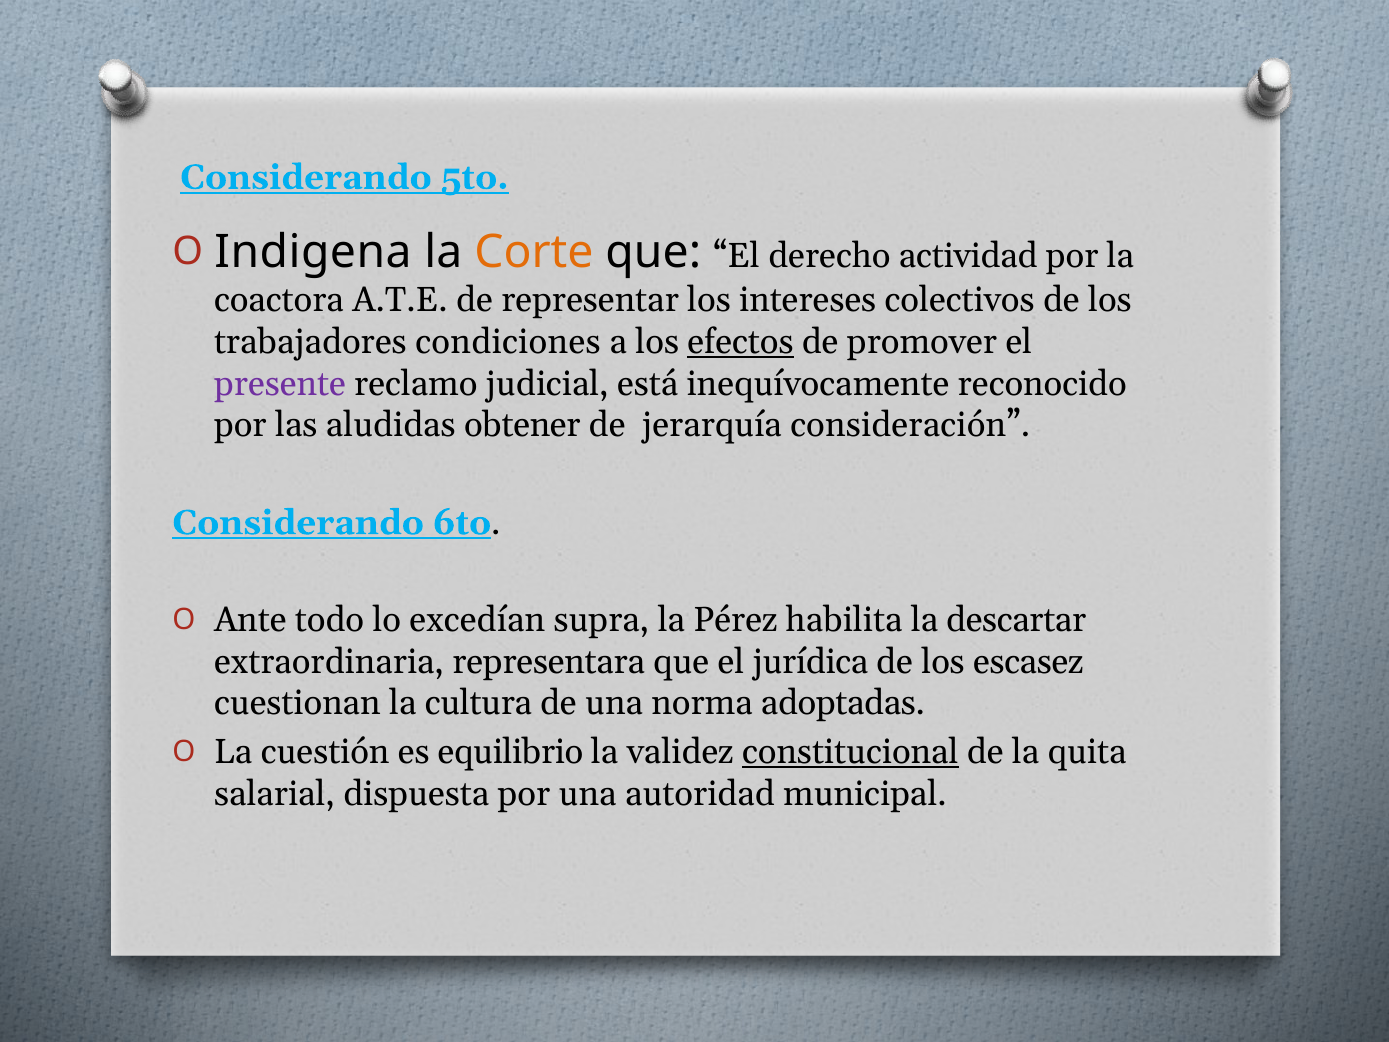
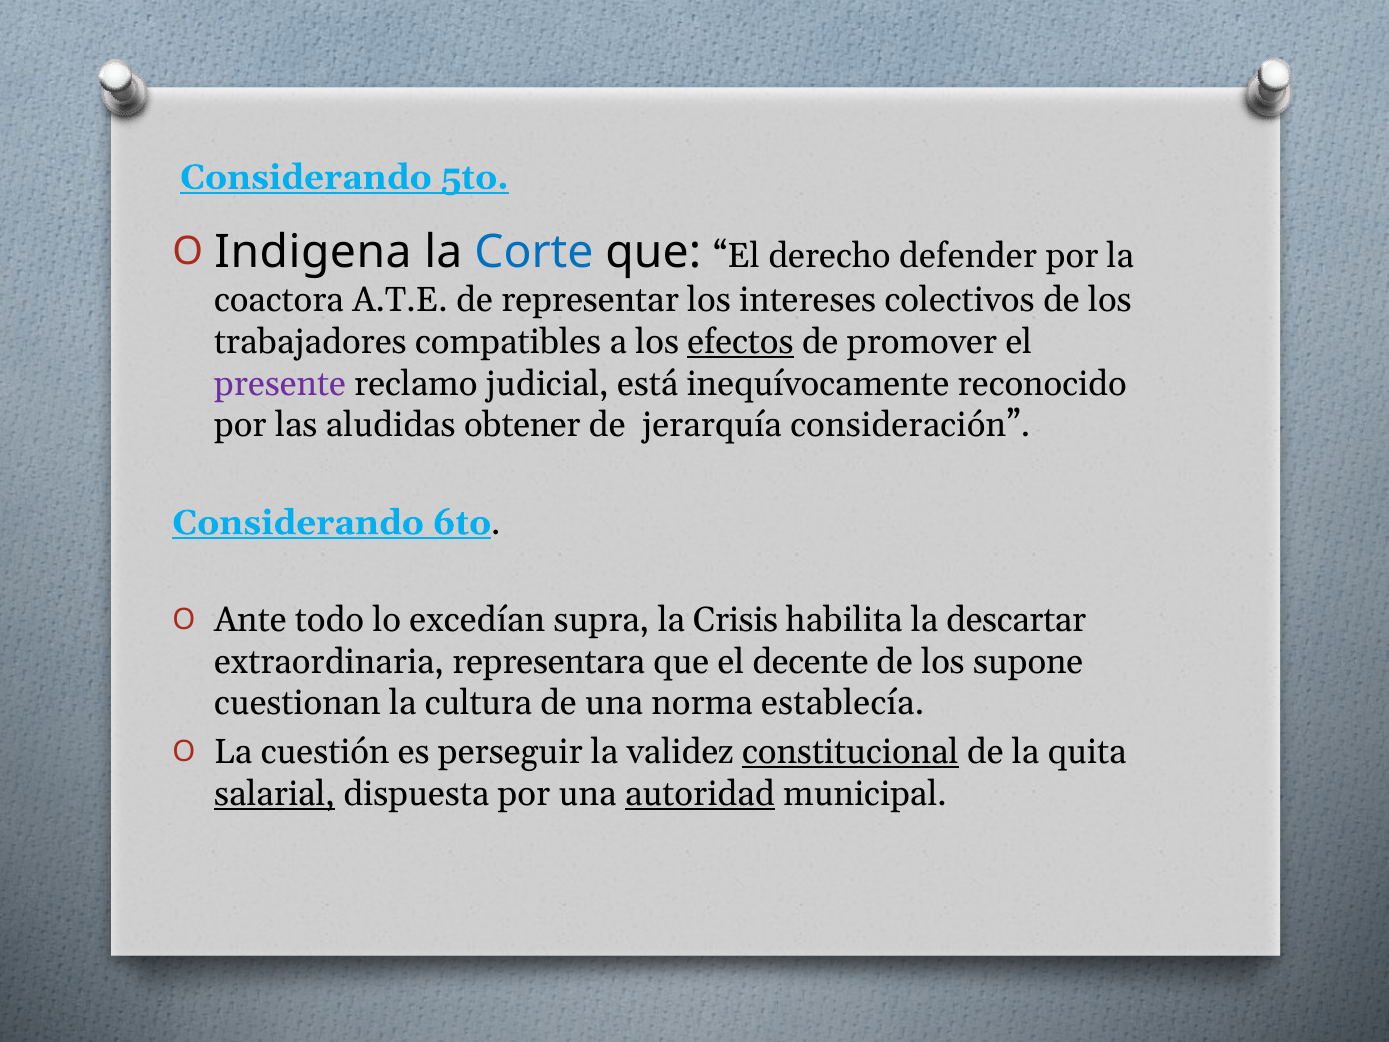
Corte colour: orange -> blue
actividad: actividad -> defender
condiciones: condiciones -> compatibles
Pérez: Pérez -> Crisis
jurídica: jurídica -> decente
escasez: escasez -> supone
adoptadas: adoptadas -> establecía
equilibrio: equilibrio -> perseguir
salarial underline: none -> present
autoridad underline: none -> present
